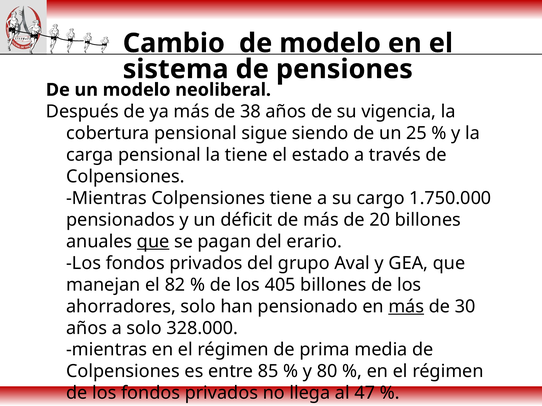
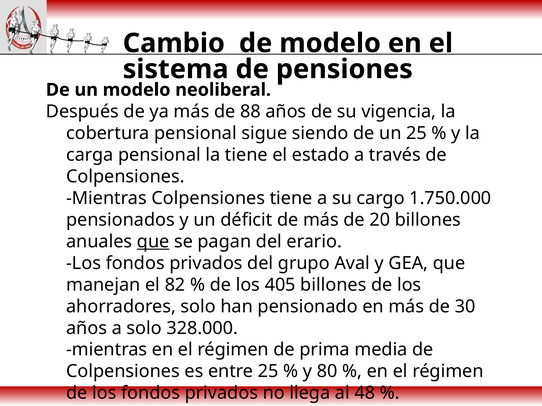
38: 38 -> 88
más at (406, 307) underline: present -> none
entre 85: 85 -> 25
47: 47 -> 48
